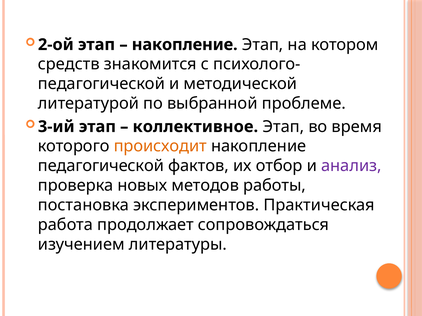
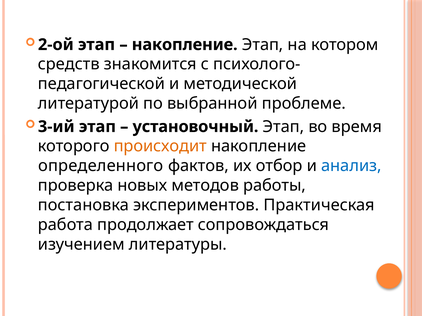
коллективное: коллективное -> установочный
педагогической at (101, 166): педагогической -> определенного
анализ colour: purple -> blue
